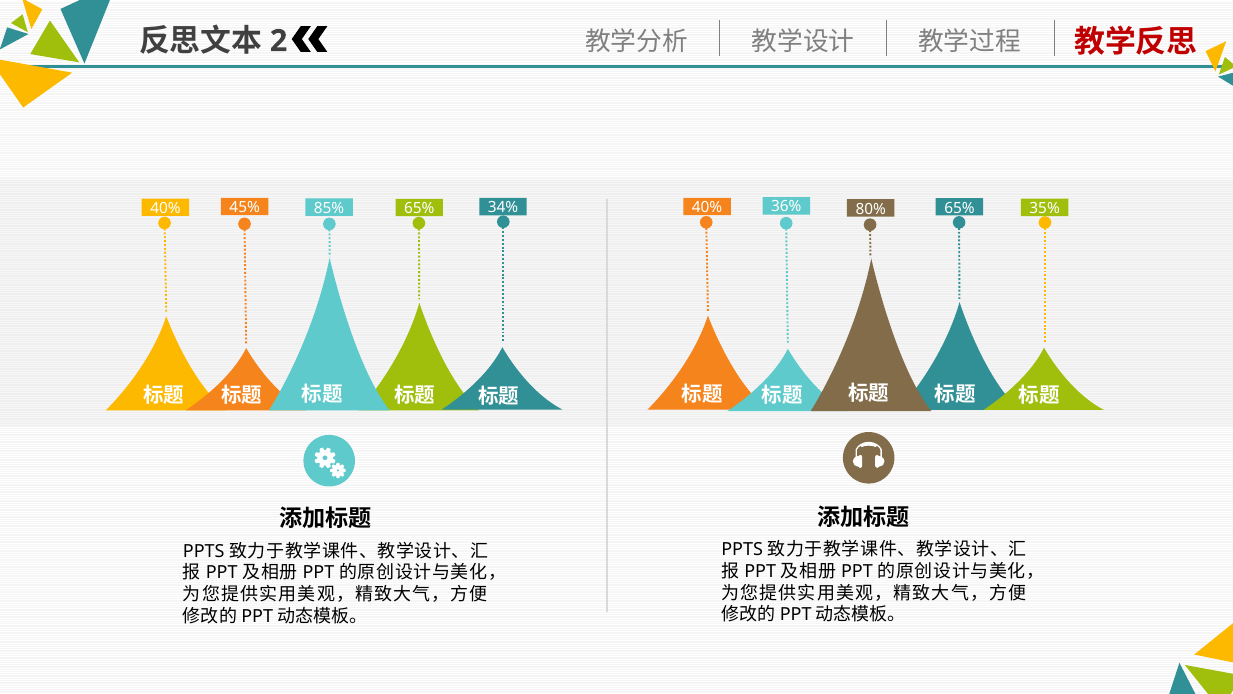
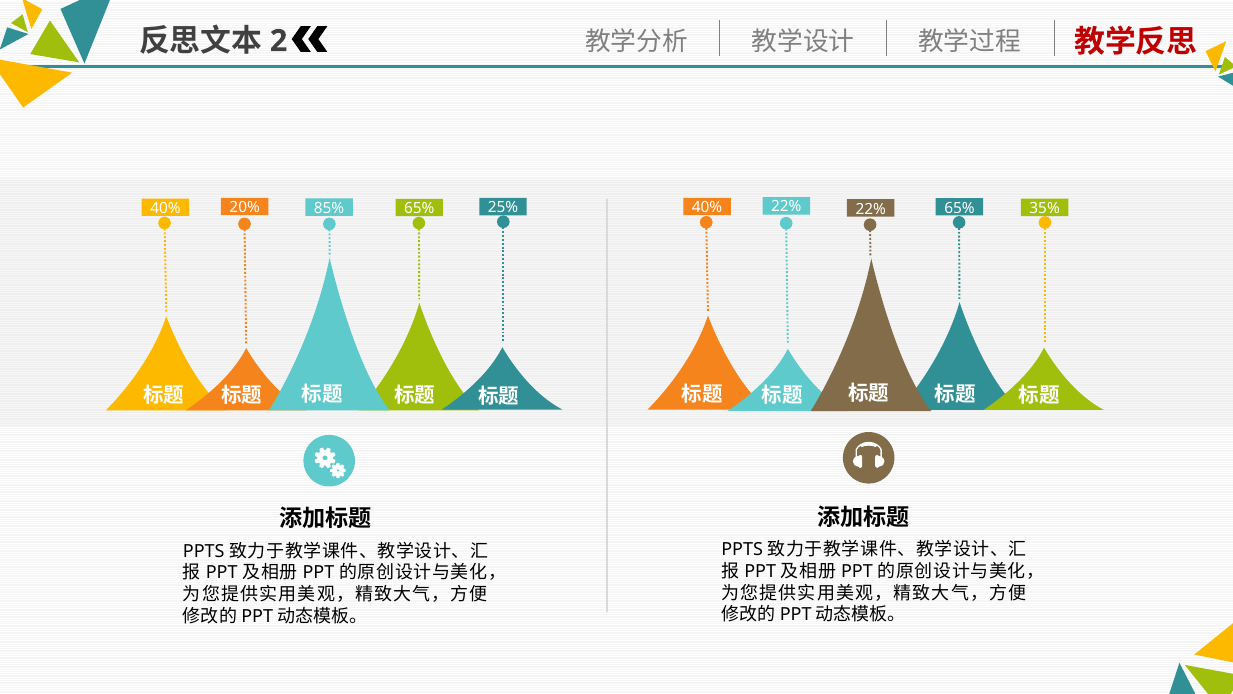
40% 36%: 36% -> 22%
34%: 34% -> 25%
45%: 45% -> 20%
80% at (871, 209): 80% -> 22%
